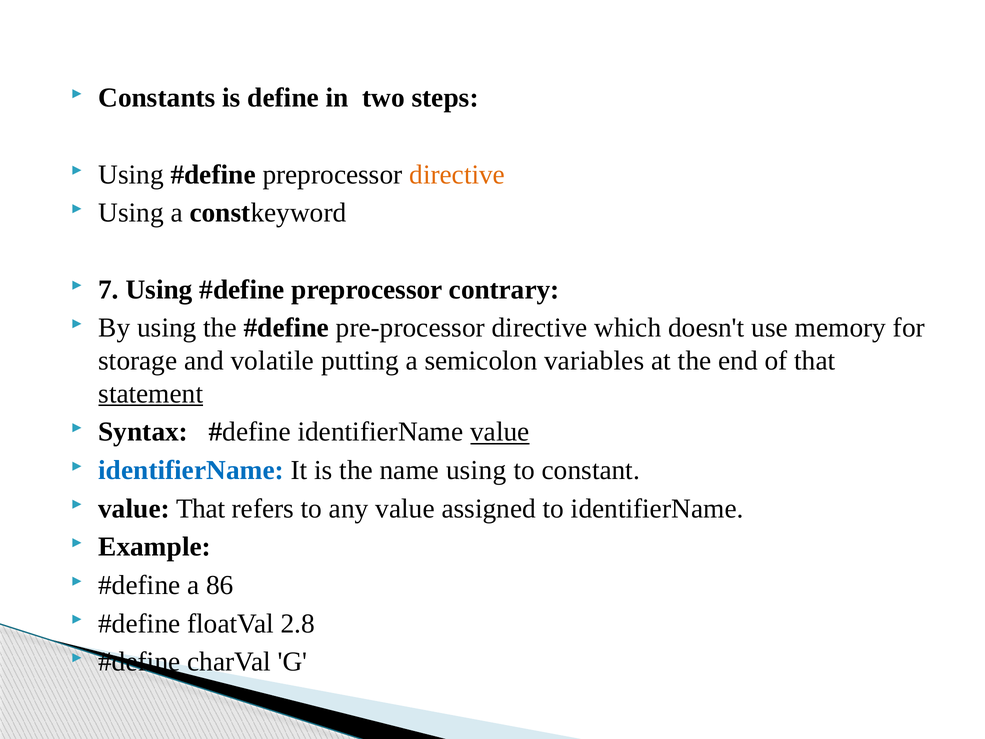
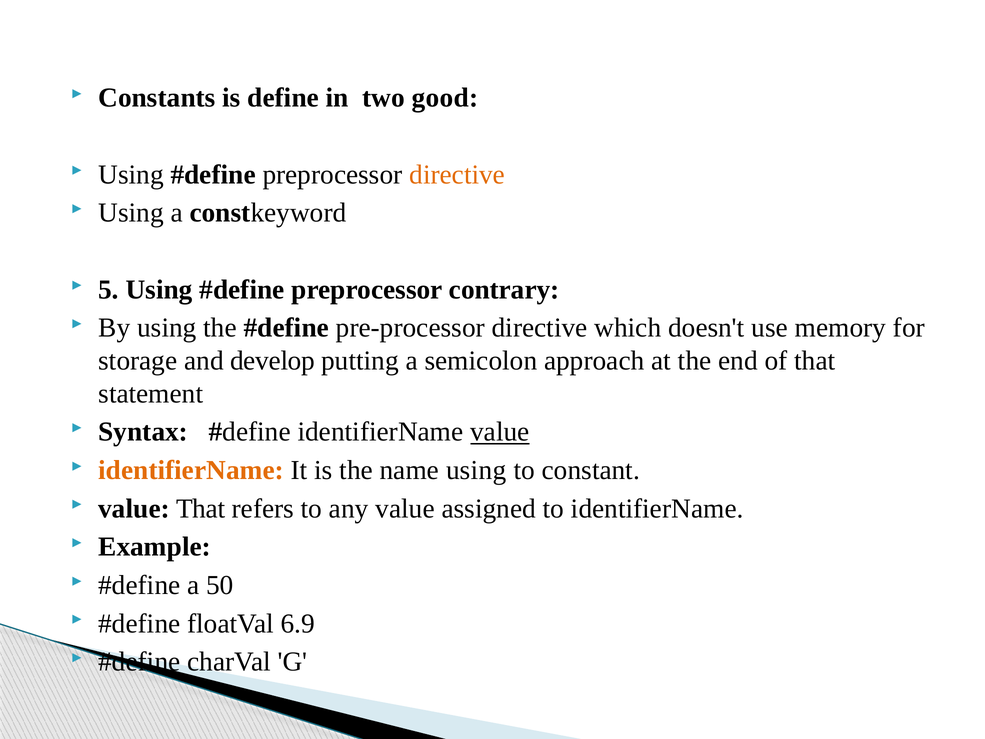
steps: steps -> good
7: 7 -> 5
volatile: volatile -> develop
variables: variables -> approach
statement underline: present -> none
identifierName at (191, 470) colour: blue -> orange
86: 86 -> 50
2.8: 2.8 -> 6.9
